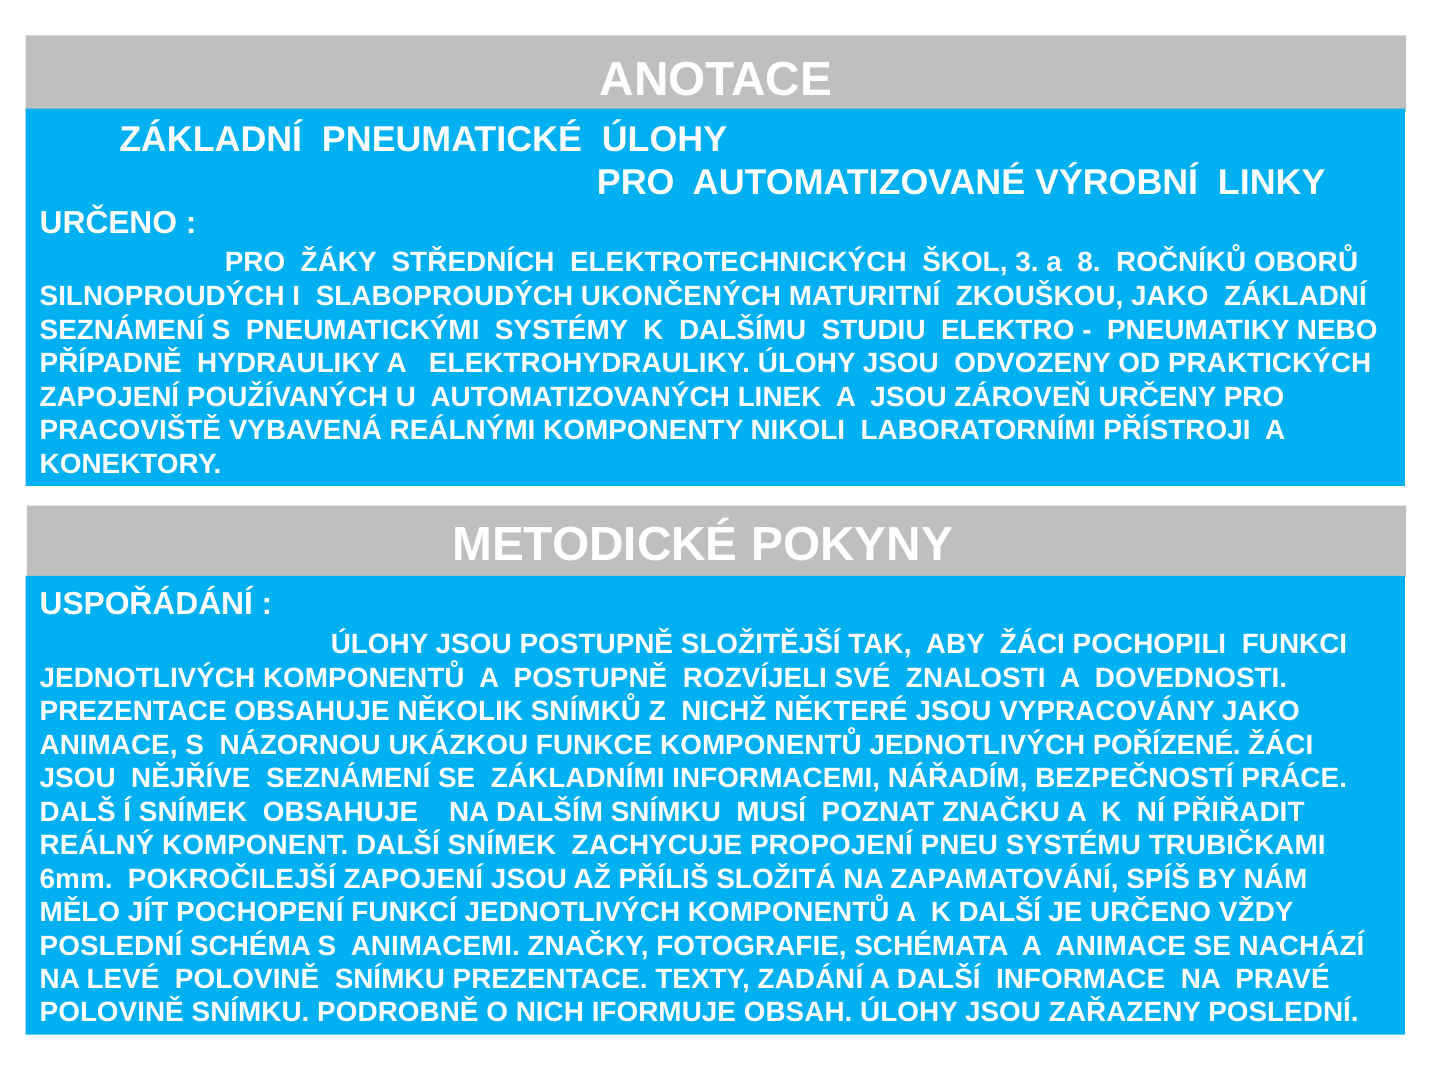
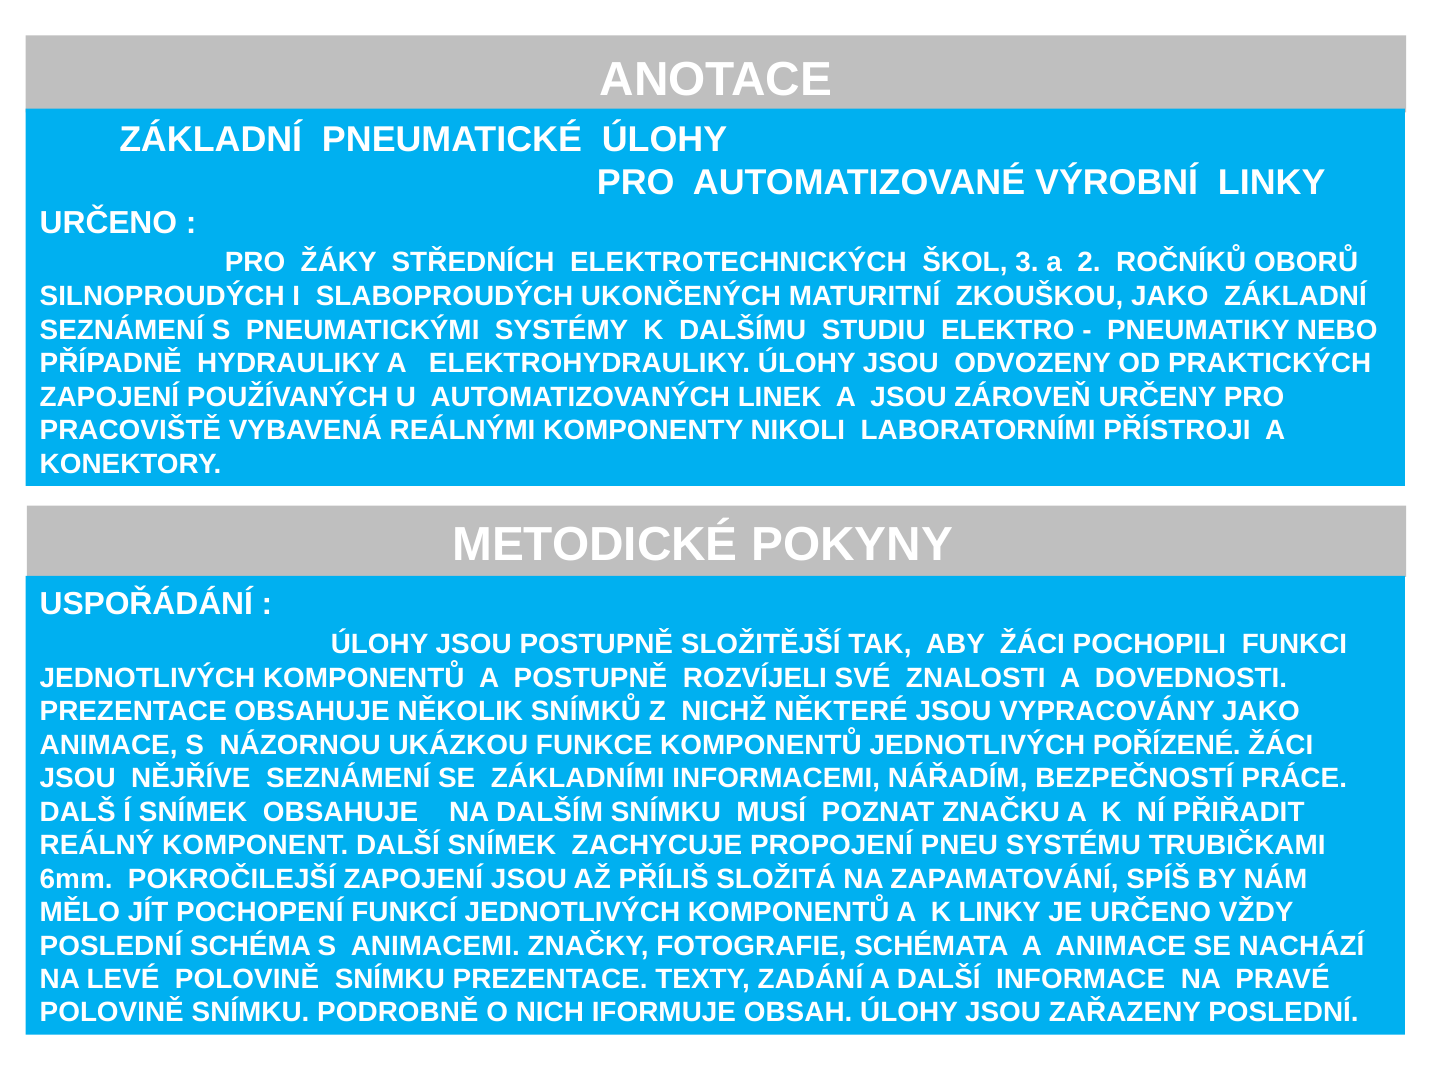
8: 8 -> 2
K DALŠÍ: DALŠÍ -> LINKY
